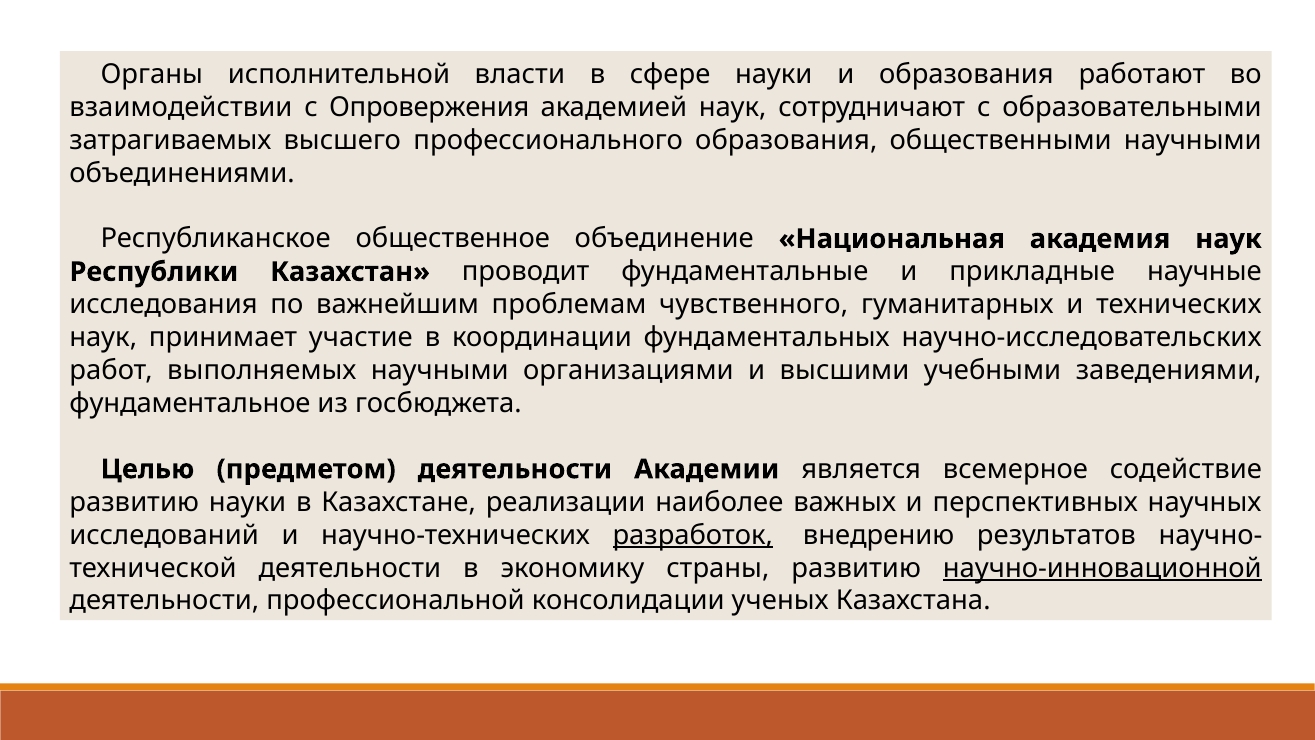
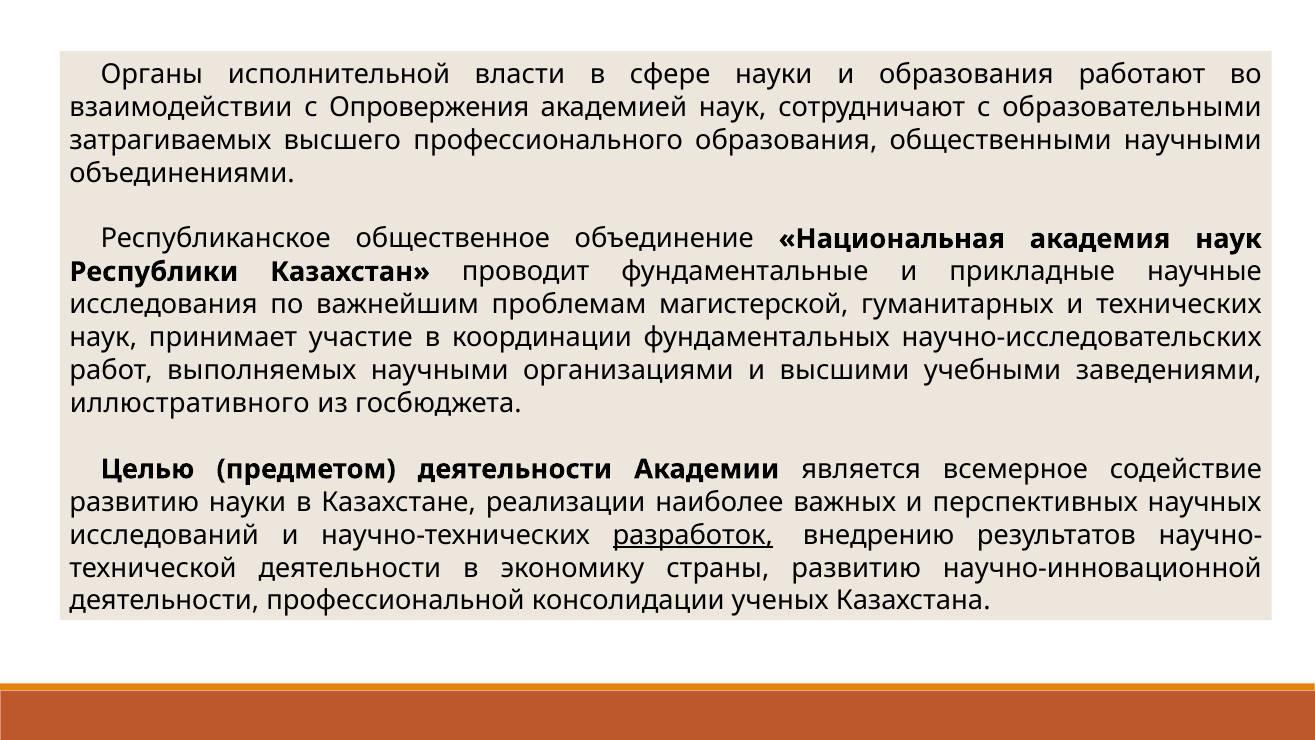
чувственного: чувственного -> магистерской
фундаментальное: фундаментальное -> иллюстративного
научно-инновационной underline: present -> none
